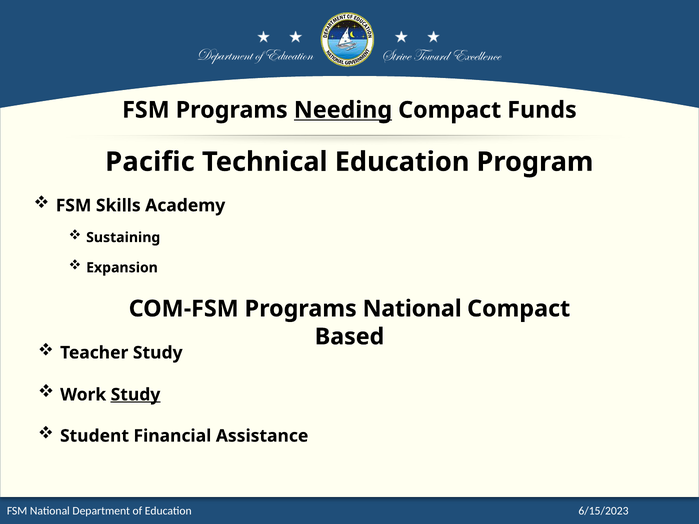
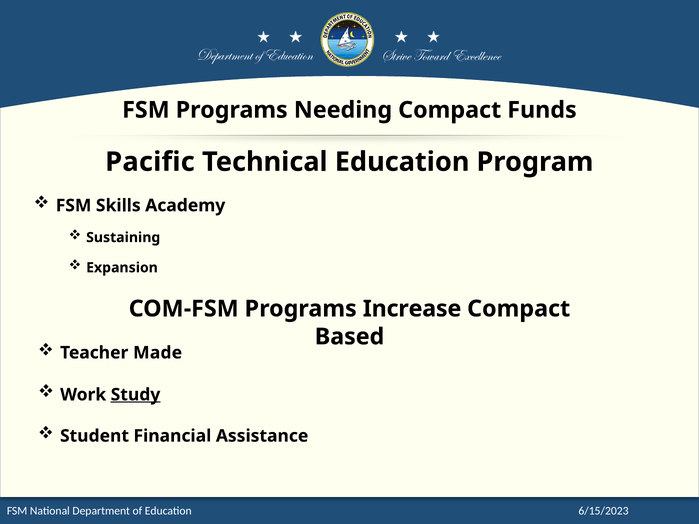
Needing underline: present -> none
Programs National: National -> Increase
Teacher Study: Study -> Made
